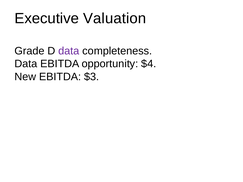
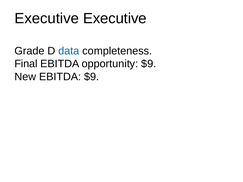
Executive Valuation: Valuation -> Executive
data at (69, 51) colour: purple -> blue
Data at (26, 64): Data -> Final
opportunity $4: $4 -> $9
EBITDA $3: $3 -> $9
